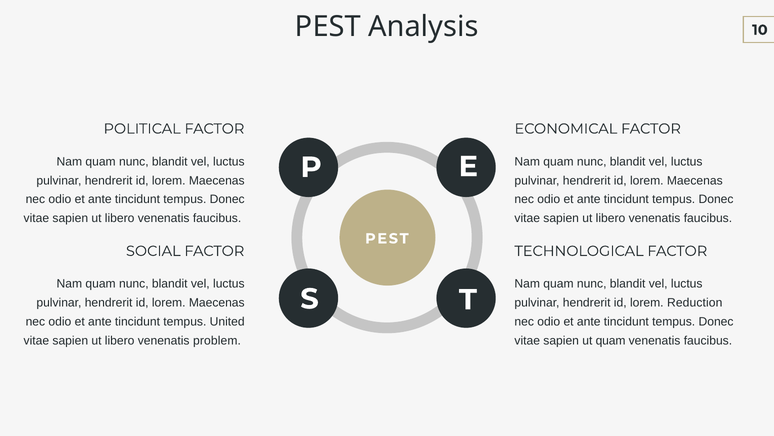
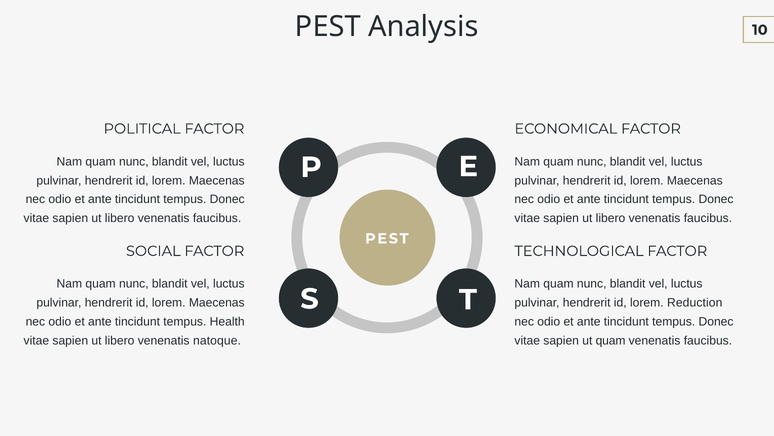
United: United -> Health
problem: problem -> natoque
